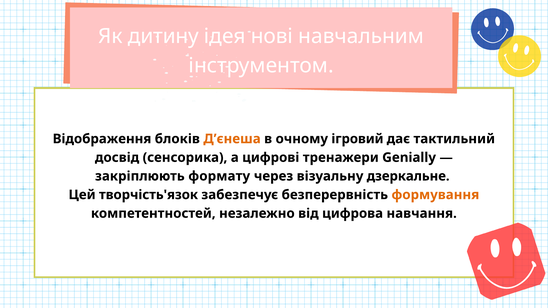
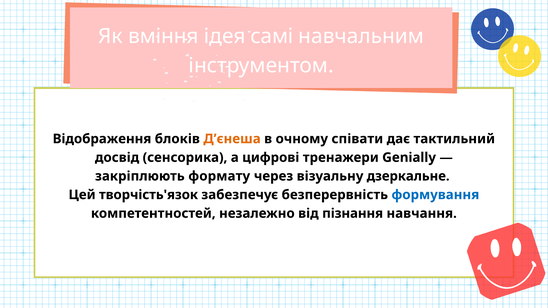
дитину: дитину -> вміння
нові: нові -> самі
ігровий: ігровий -> співати
формування colour: orange -> blue
цифрова: цифрова -> пізнання
